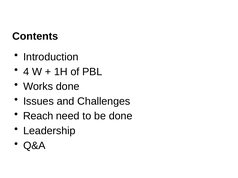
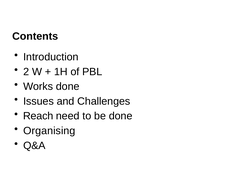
4: 4 -> 2
Leadership: Leadership -> Organising
